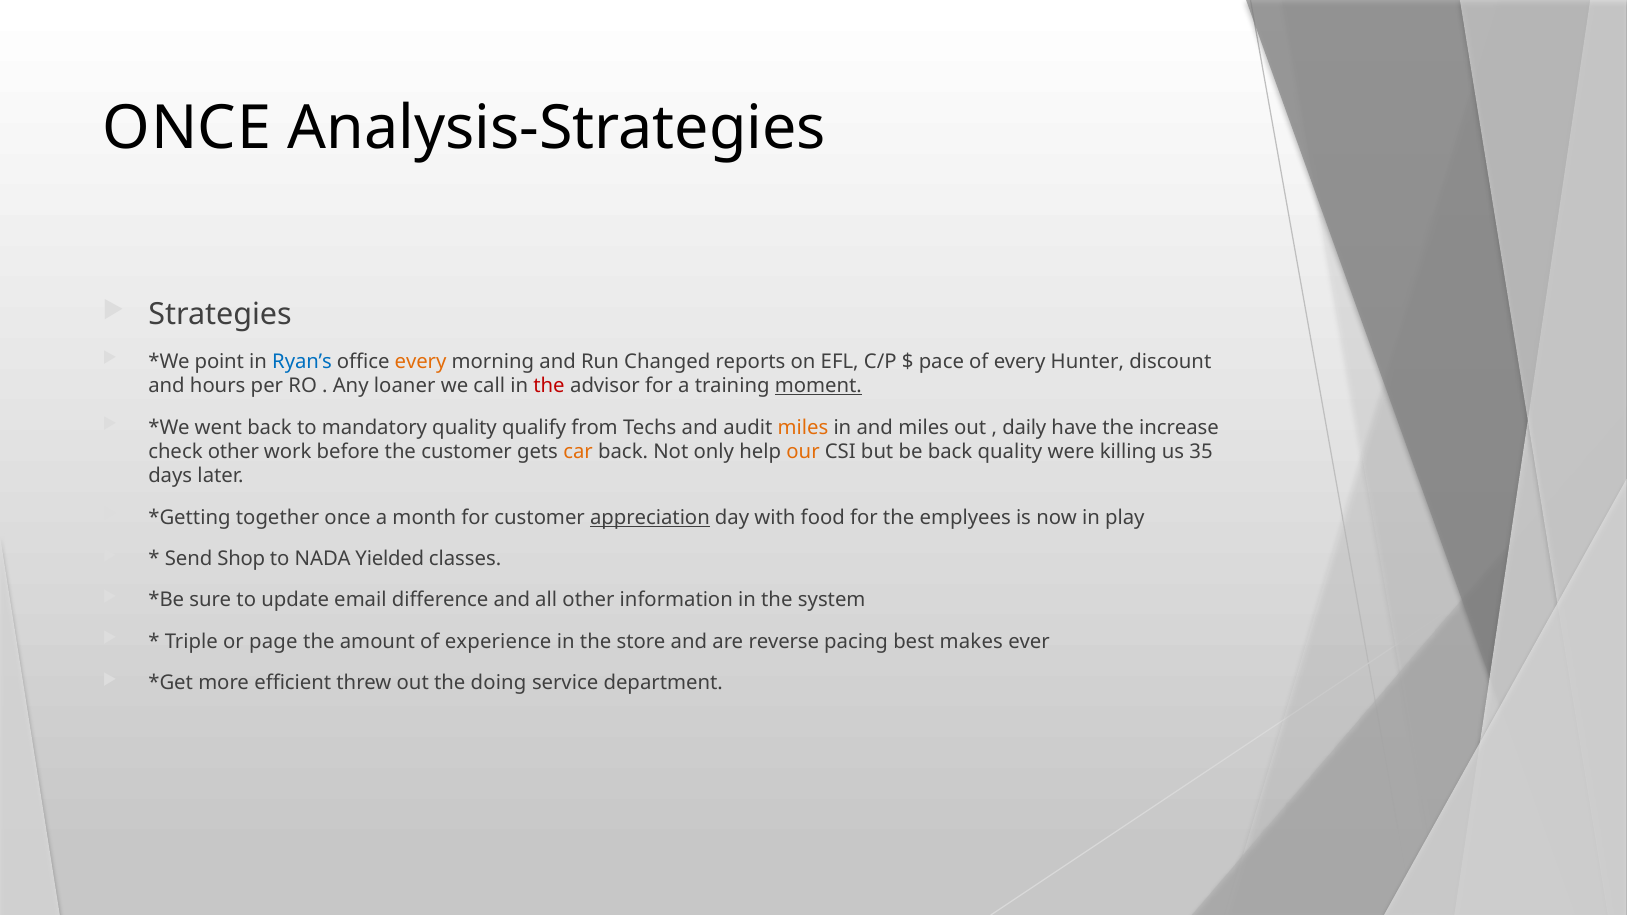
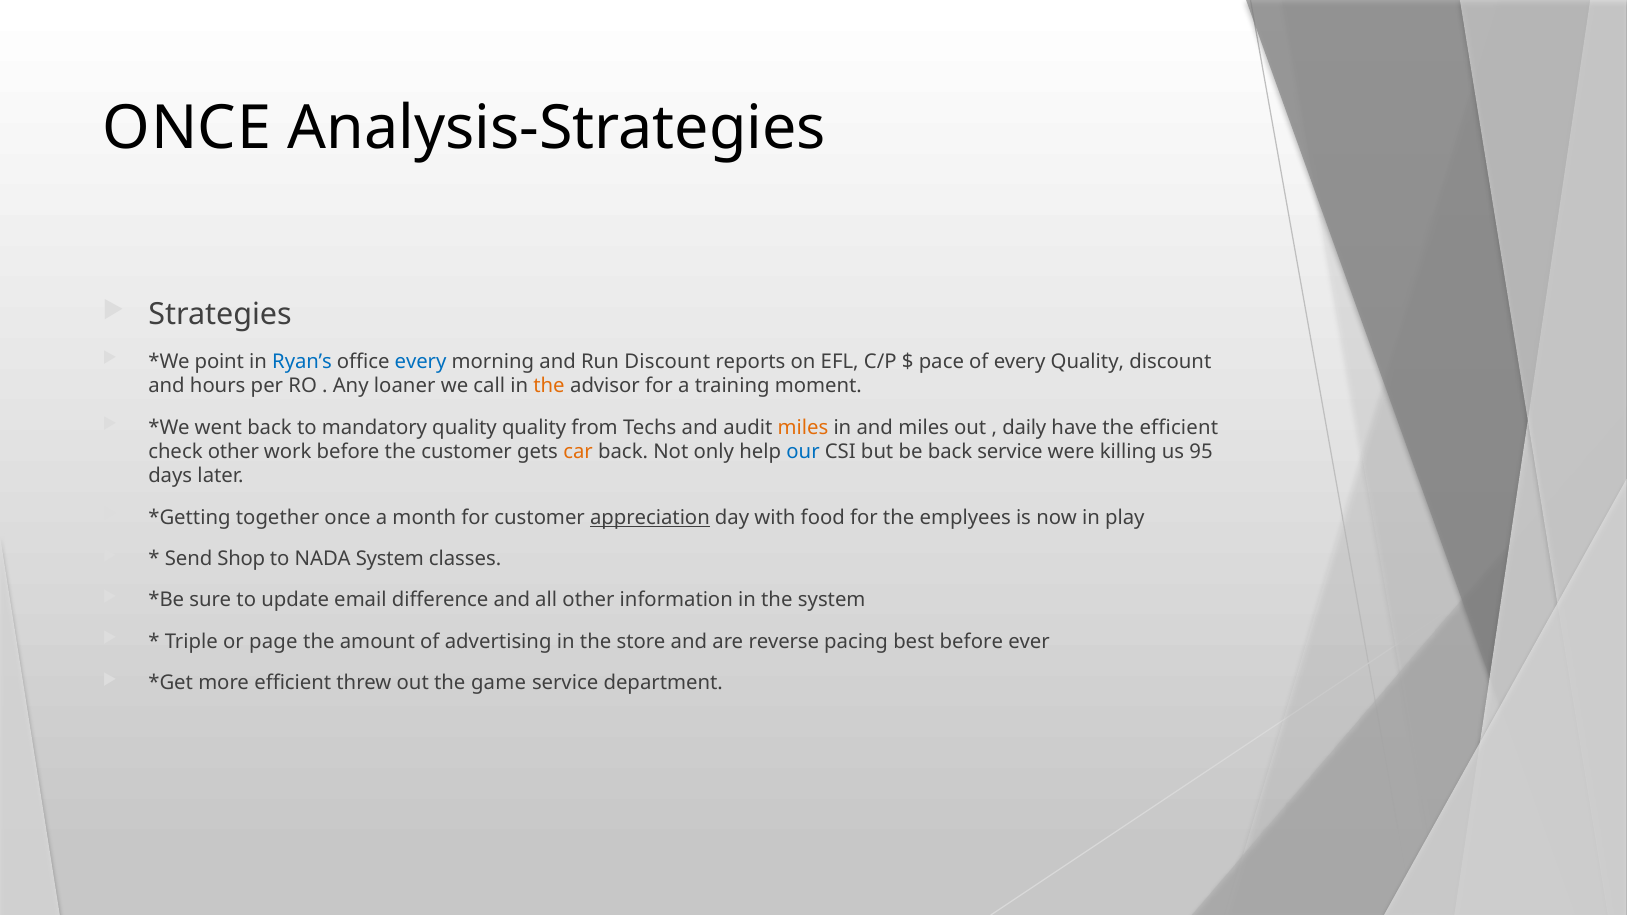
every at (421, 362) colour: orange -> blue
Run Changed: Changed -> Discount
every Hunter: Hunter -> Quality
the at (549, 386) colour: red -> orange
moment underline: present -> none
quality qualify: qualify -> quality
the increase: increase -> efficient
our colour: orange -> blue
back quality: quality -> service
35: 35 -> 95
NADA Yielded: Yielded -> System
experience: experience -> advertising
best makes: makes -> before
doing: doing -> game
